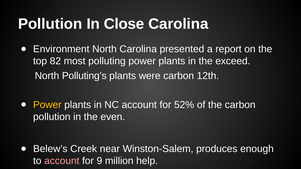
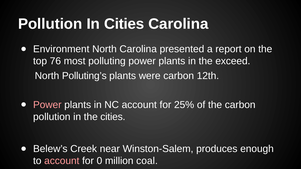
In Close: Close -> Cities
82: 82 -> 76
Power at (47, 105) colour: yellow -> pink
52%: 52% -> 25%
the even: even -> cities
9: 9 -> 0
help: help -> coal
